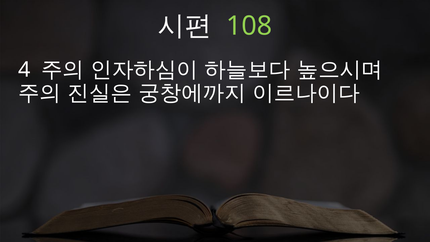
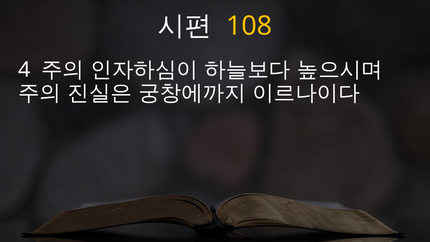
108 colour: light green -> yellow
